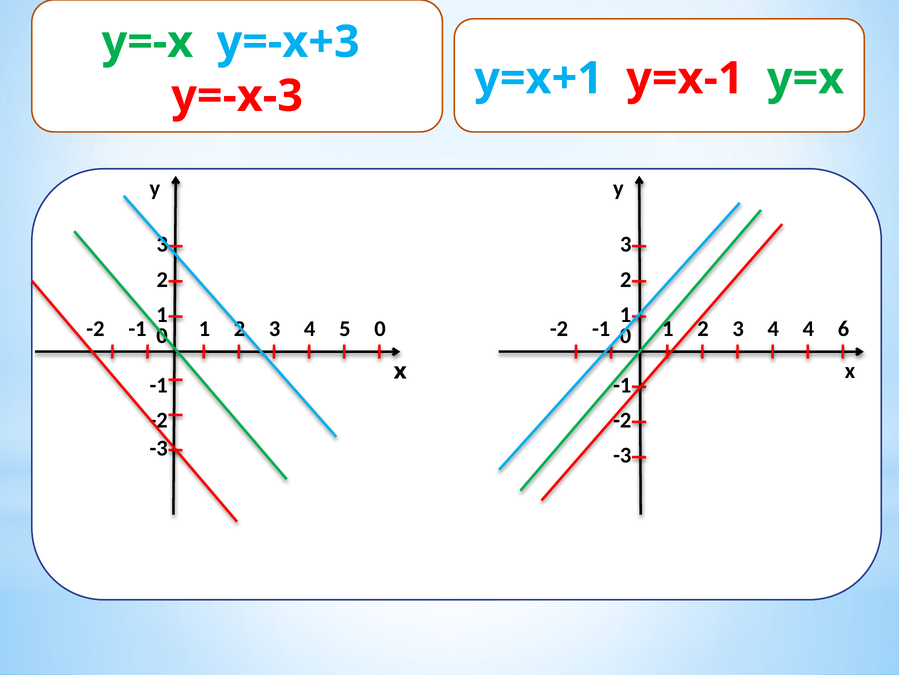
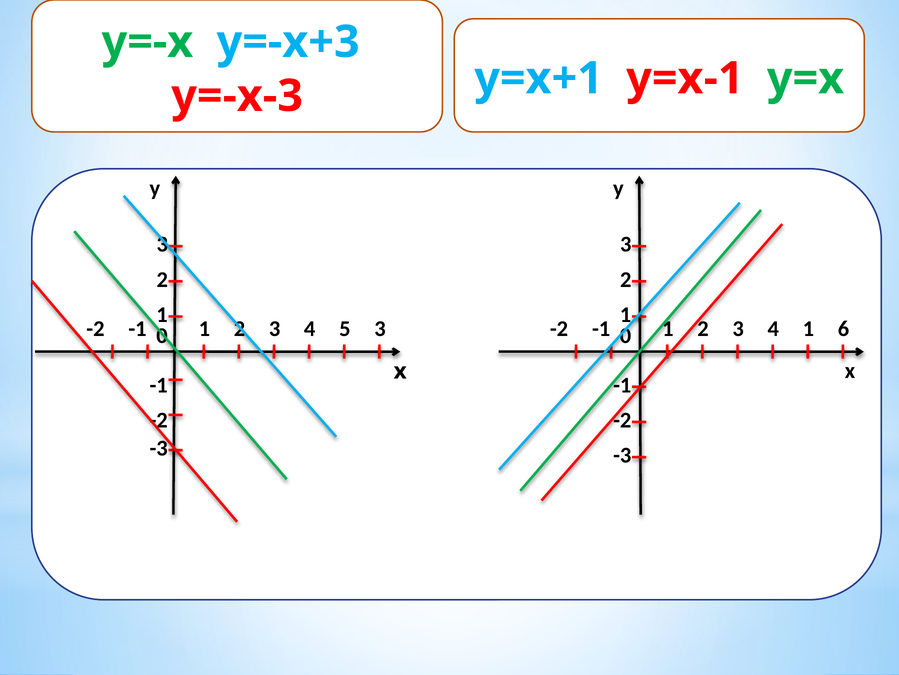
0 at (380, 328): 0 -> 3
4 at (808, 328): 4 -> 1
